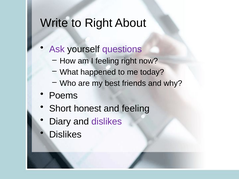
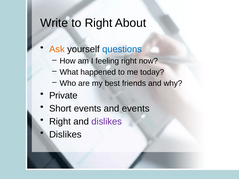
Ask colour: purple -> orange
questions colour: purple -> blue
Poems: Poems -> Private
Short honest: honest -> events
and feeling: feeling -> events
Diary at (60, 122): Diary -> Right
